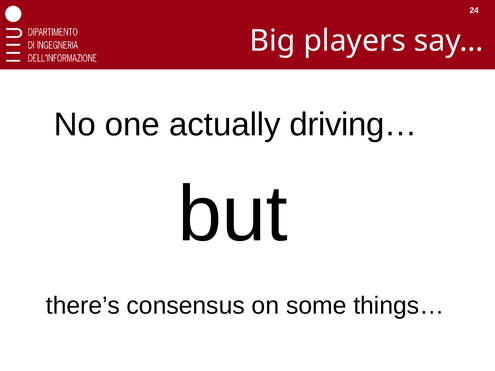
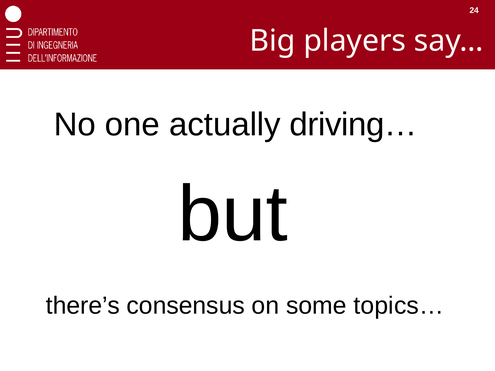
things…: things… -> topics…
